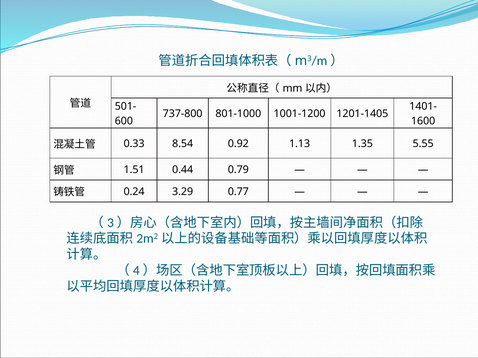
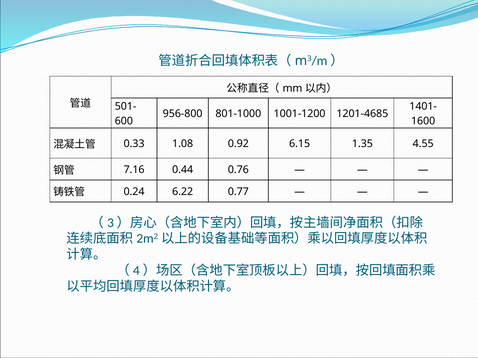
737-800: 737-800 -> 956-800
1201-1405: 1201-1405 -> 1201-4685
8.54: 8.54 -> 1.08
1.13: 1.13 -> 6.15
5.55: 5.55 -> 4.55
1.51: 1.51 -> 7.16
0.79: 0.79 -> 0.76
3.29: 3.29 -> 6.22
